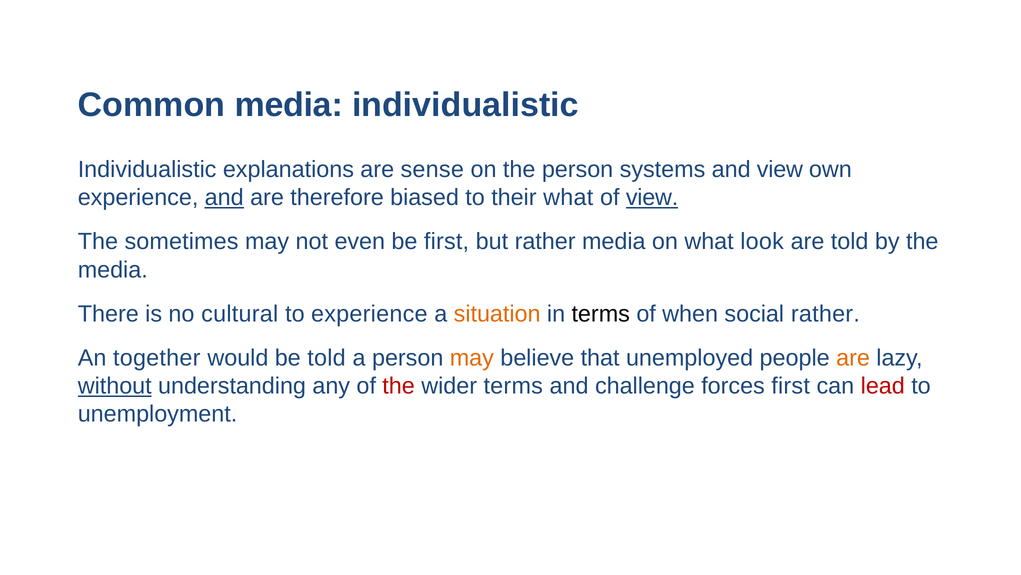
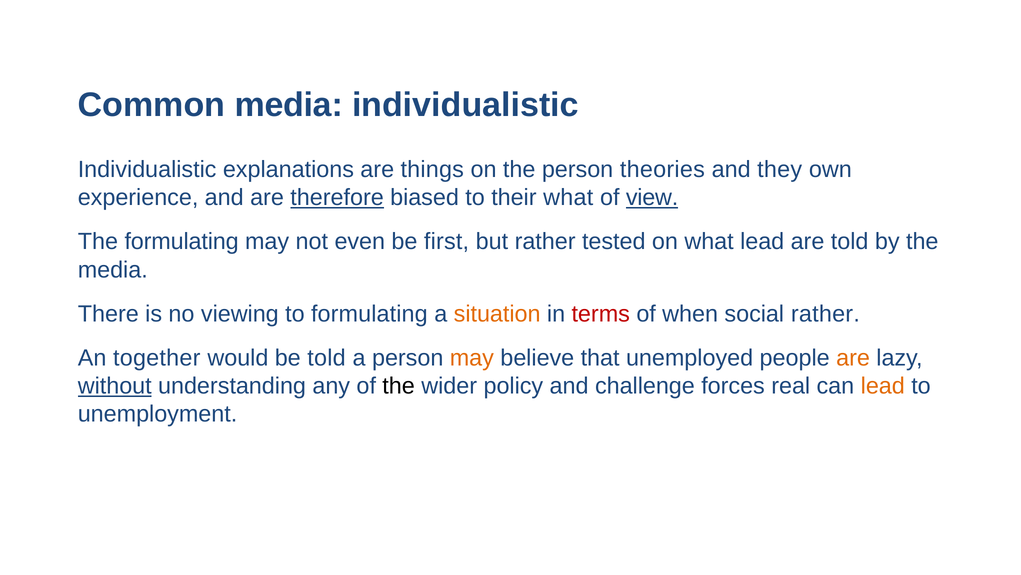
sense: sense -> things
systems: systems -> theories
and view: view -> they
and at (224, 197) underline: present -> none
therefore underline: none -> present
The sometimes: sometimes -> formulating
rather media: media -> tested
what look: look -> lead
cultural: cultural -> viewing
to experience: experience -> formulating
terms at (601, 313) colour: black -> red
the at (399, 386) colour: red -> black
wider terms: terms -> policy
forces first: first -> real
lead at (883, 386) colour: red -> orange
